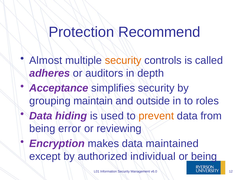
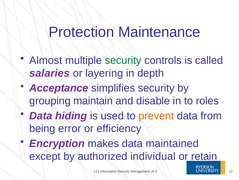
Recommend: Recommend -> Maintenance
security at (123, 60) colour: orange -> green
adheres: adheres -> salaries
auditors: auditors -> layering
outside: outside -> disable
reviewing: reviewing -> efficiency
or being: being -> retain
